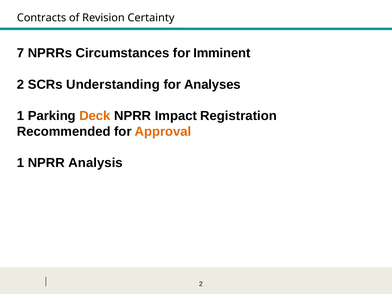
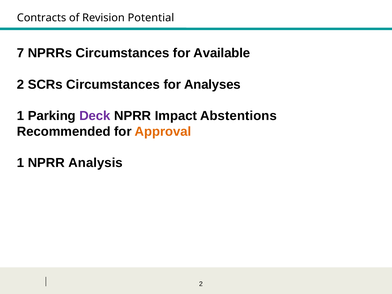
Certainty: Certainty -> Potential
Imminent: Imminent -> Available
SCRs Understanding: Understanding -> Circumstances
Deck colour: orange -> purple
Registration: Registration -> Abstentions
